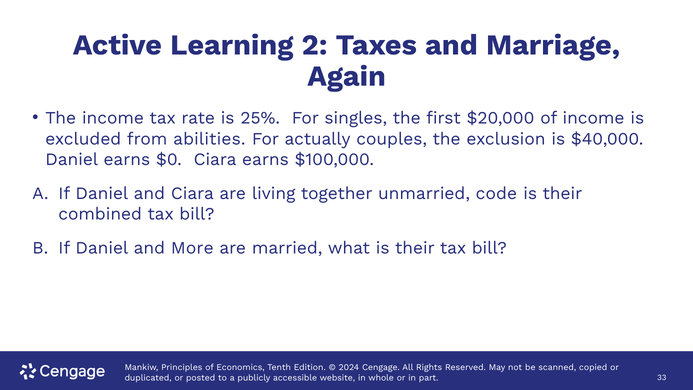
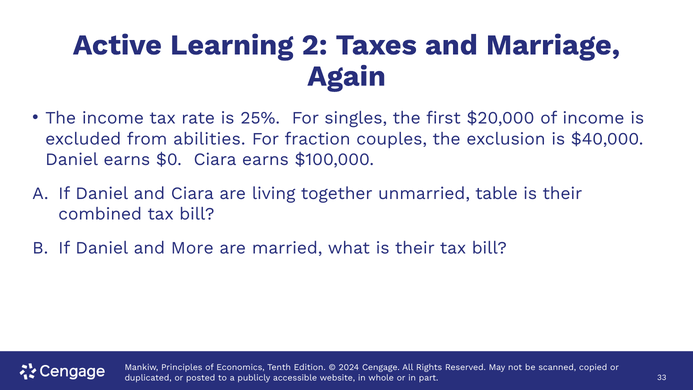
actually: actually -> fraction
code: code -> table
